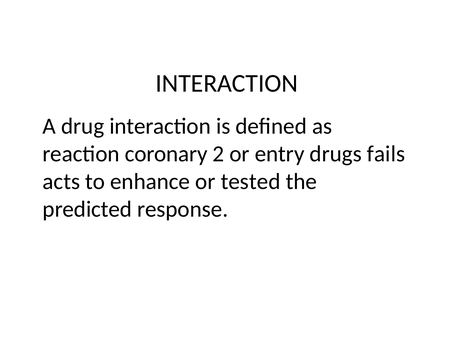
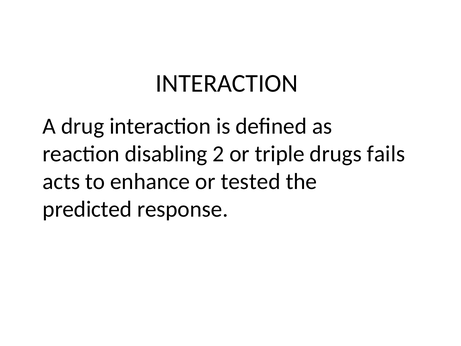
coronary: coronary -> disabling
entry: entry -> triple
